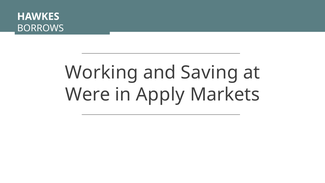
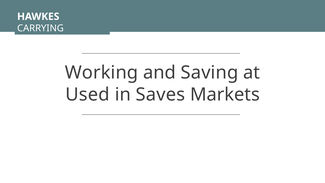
BORROWS: BORROWS -> CARRYING
Were: Were -> Used
Apply: Apply -> Saves
